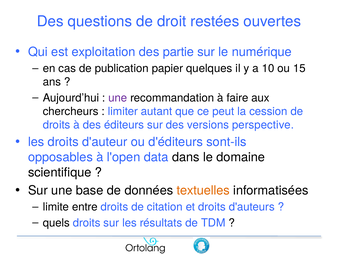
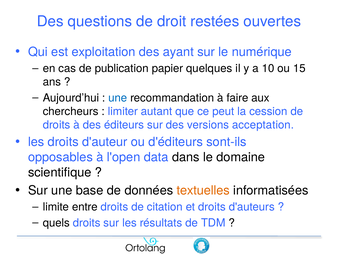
partie: partie -> ayant
une at (118, 98) colour: purple -> blue
perspective: perspective -> acceptation
